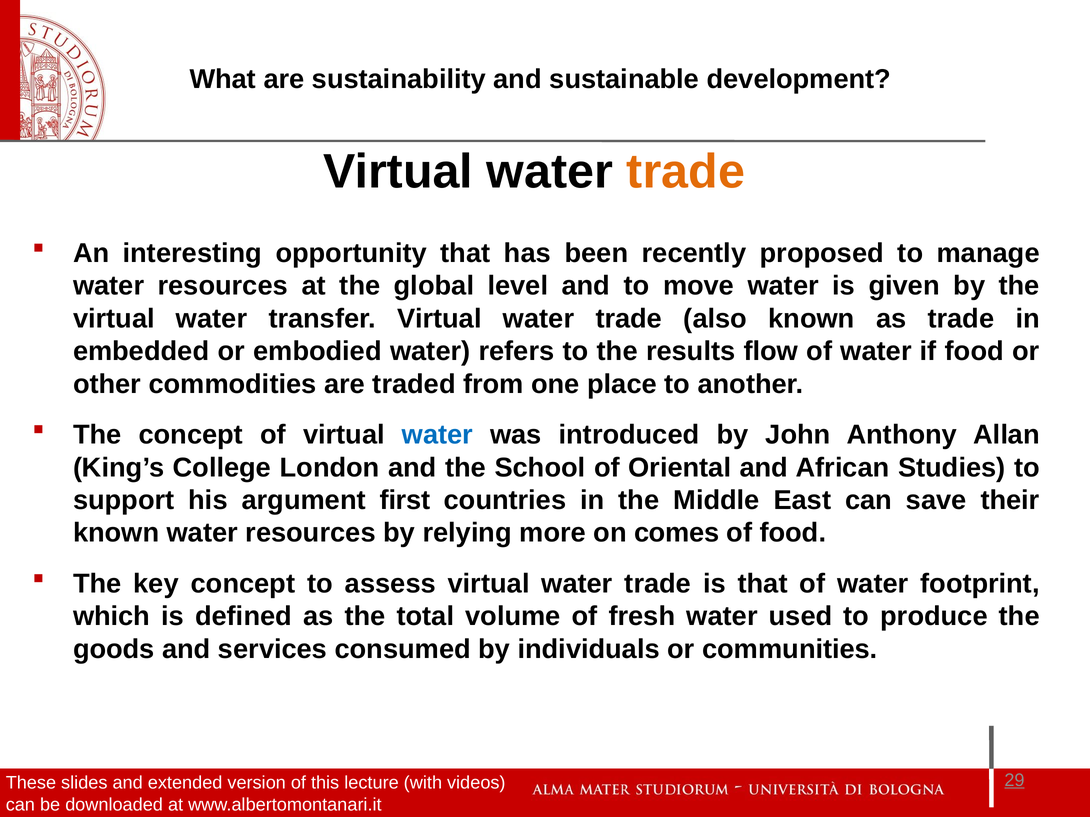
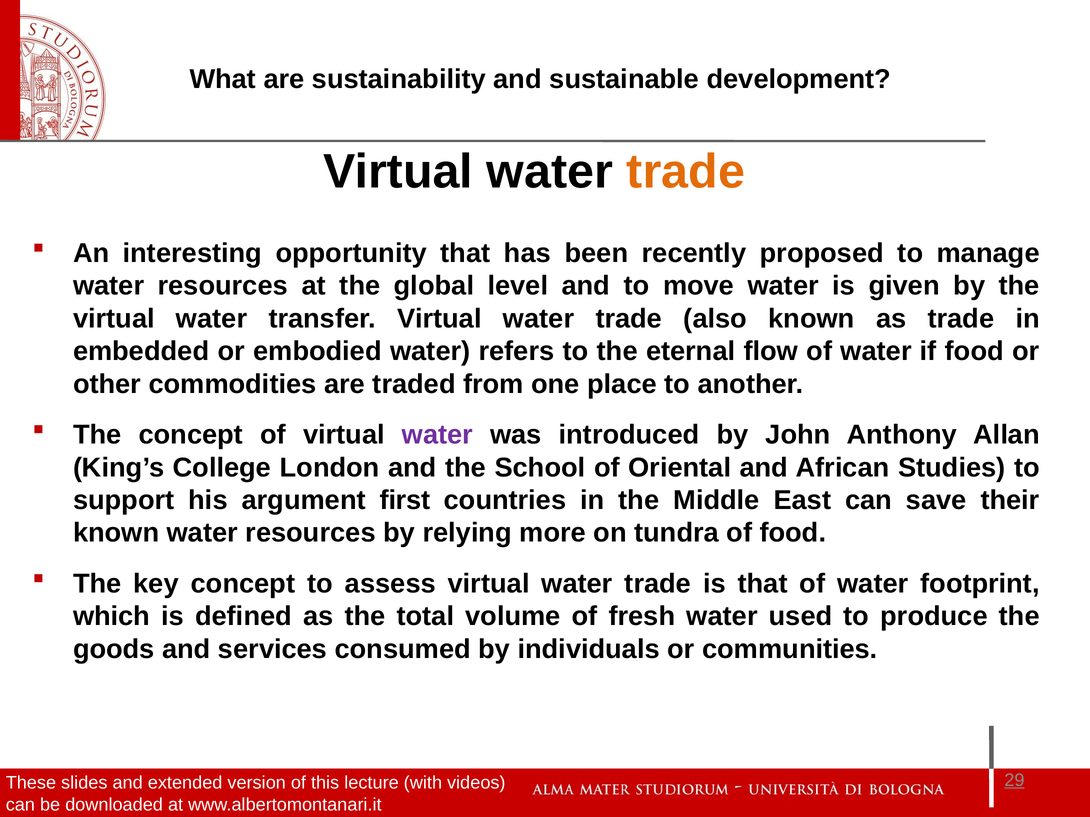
results: results -> eternal
water at (437, 435) colour: blue -> purple
comes: comes -> tundra
